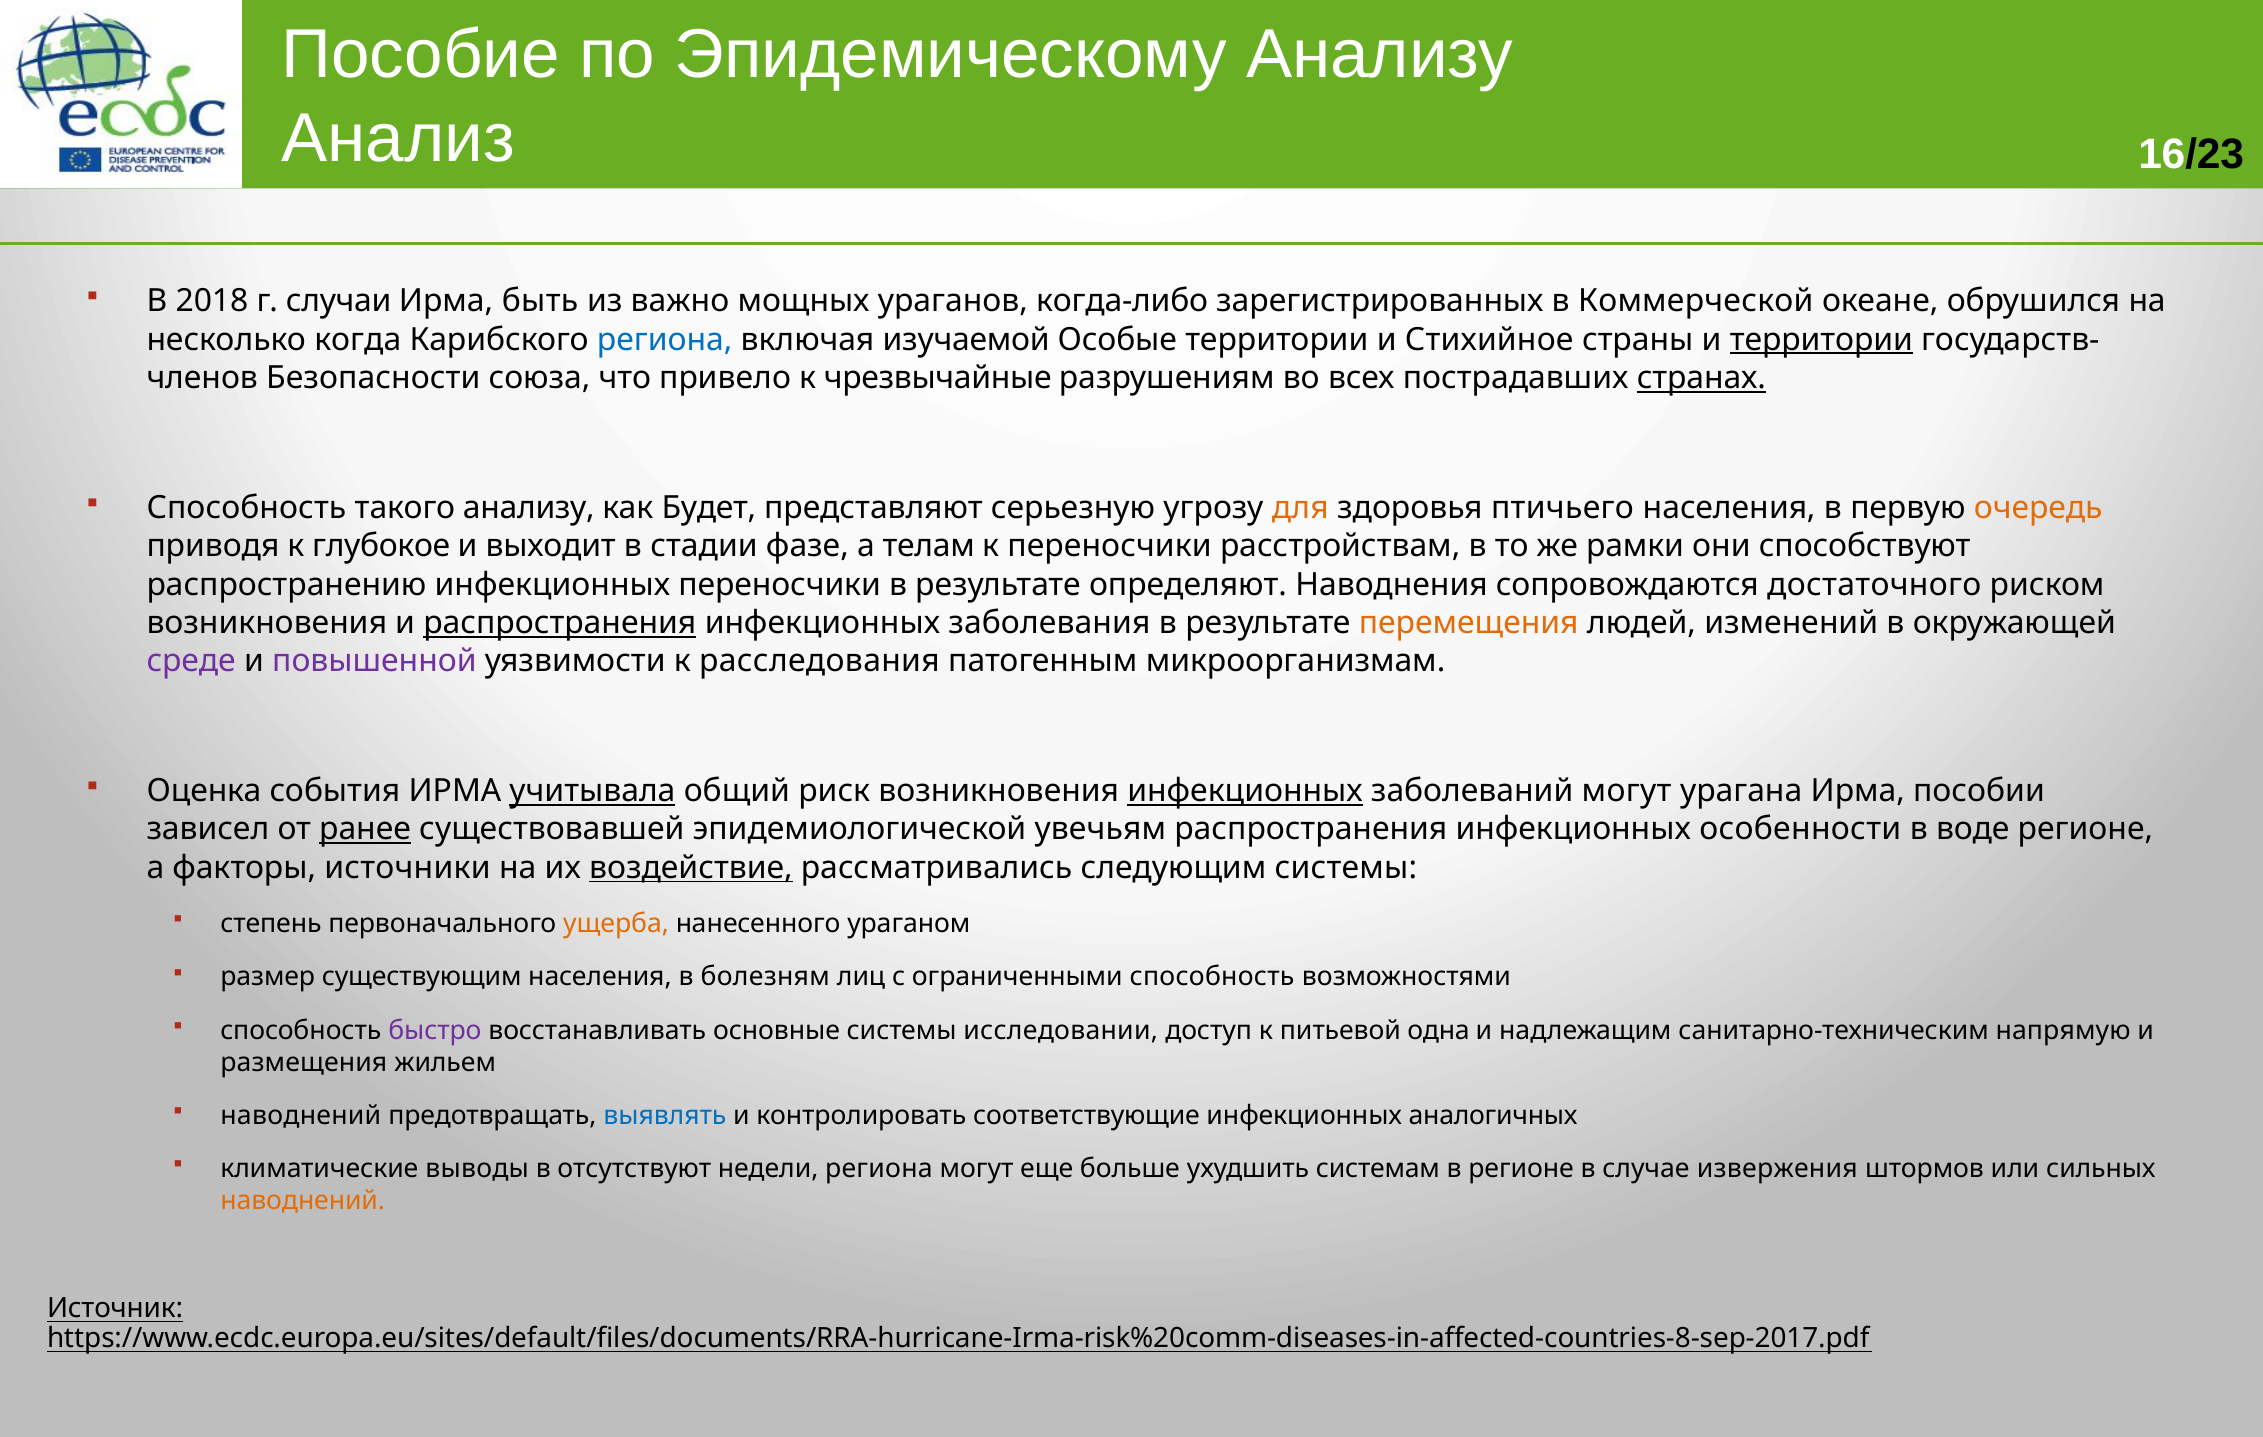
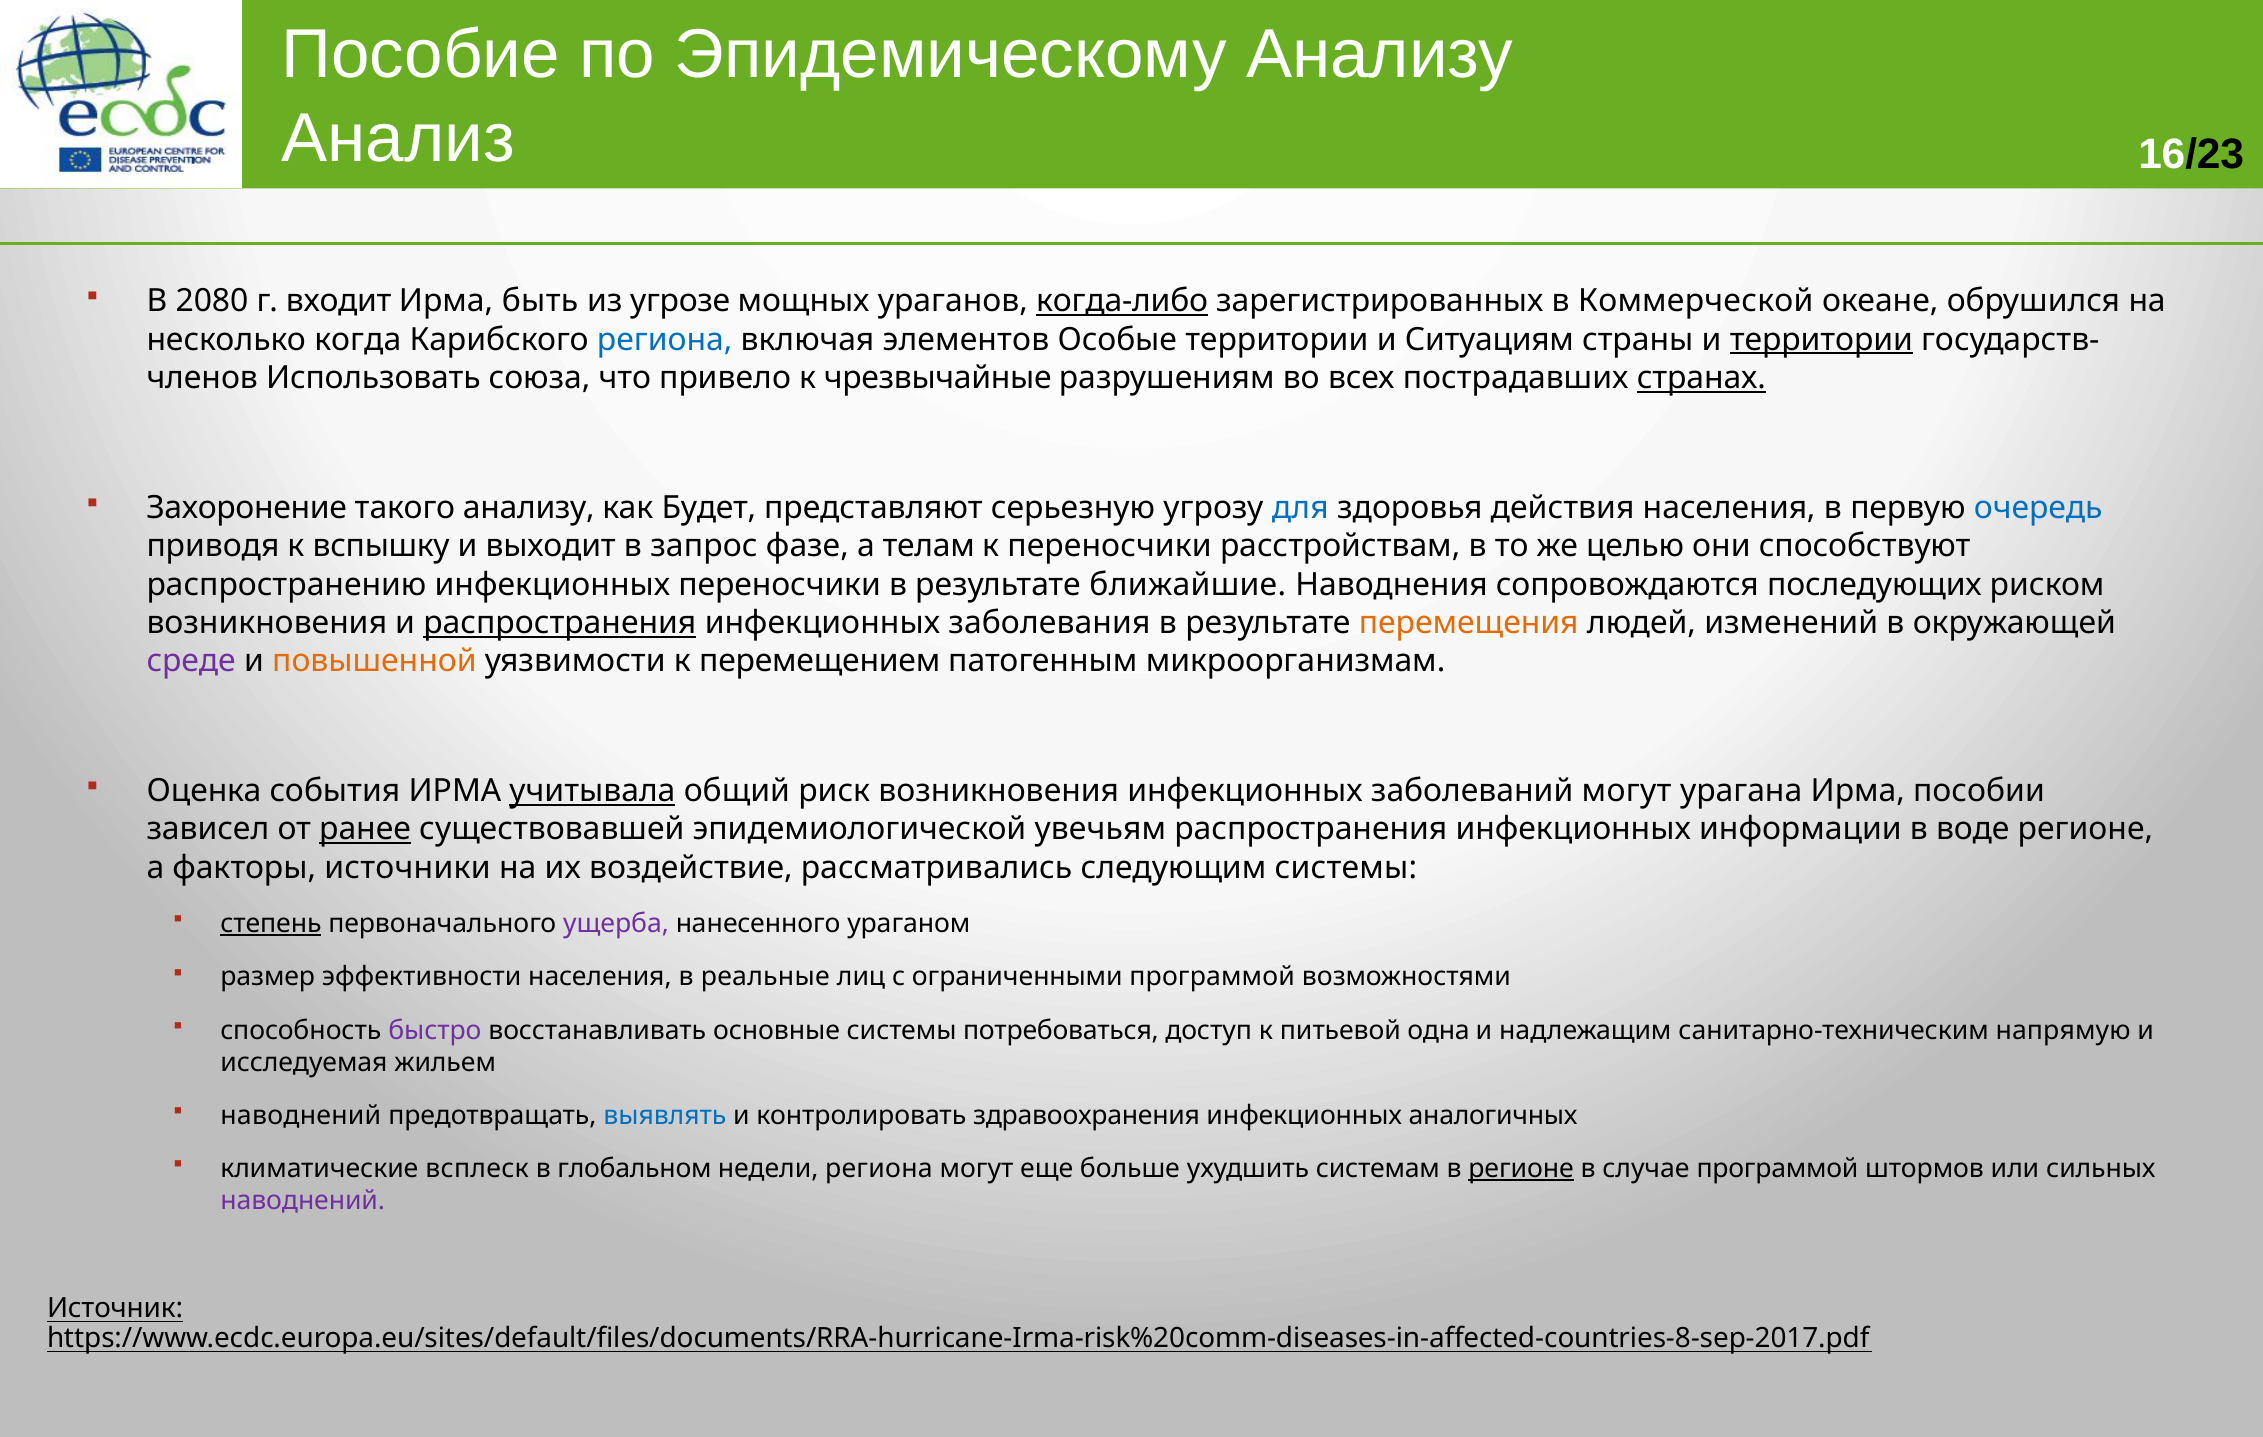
2018: 2018 -> 2080
случаи: случаи -> входит
важно: важно -> угрозе
когда-либо underline: none -> present
изучаемой: изучаемой -> элементов
Стихийное: Стихийное -> Ситуациям
Безопасности: Безопасности -> Использовать
Способность at (246, 508): Способность -> Захоронение
для colour: orange -> blue
птичьего: птичьего -> действия
очередь colour: orange -> blue
глубокое: глубокое -> вспышку
стадии: стадии -> запрос
рамки: рамки -> целью
определяют: определяют -> ближайшие
достаточного: достаточного -> последующих
повышенной colour: purple -> orange
расследования: расследования -> перемещением
инфекционных at (1245, 791) underline: present -> none
особенности: особенности -> информации
воздействие underline: present -> none
степень underline: none -> present
ущерба colour: orange -> purple
существующим: существующим -> эффективности
болезням: болезням -> реальные
ограниченными способность: способность -> программой
исследовании: исследовании -> потребоваться
размещения: размещения -> исследуемая
соответствующие: соответствующие -> здравоохранения
выводы: выводы -> всплеск
отсутствуют: отсутствуют -> глобальном
регионе at (1521, 1169) underline: none -> present
случае извержения: извержения -> программой
наводнений at (303, 1201) colour: orange -> purple
